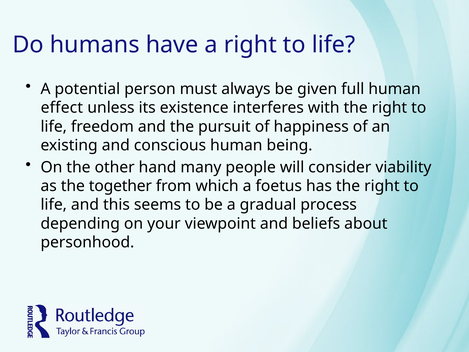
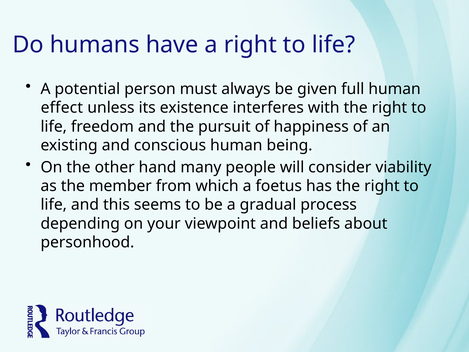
together: together -> member
